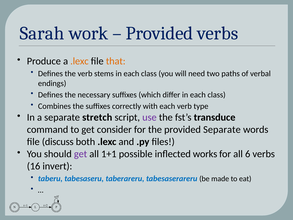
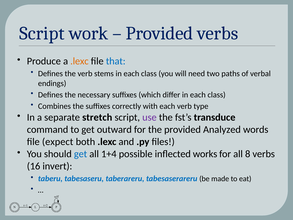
Sarah at (42, 33): Sarah -> Script
that colour: orange -> blue
consider: consider -> outward
provided Separate: Separate -> Analyzed
discuss: discuss -> expect
get at (81, 154) colour: purple -> blue
1+1: 1+1 -> 1+4
6: 6 -> 8
